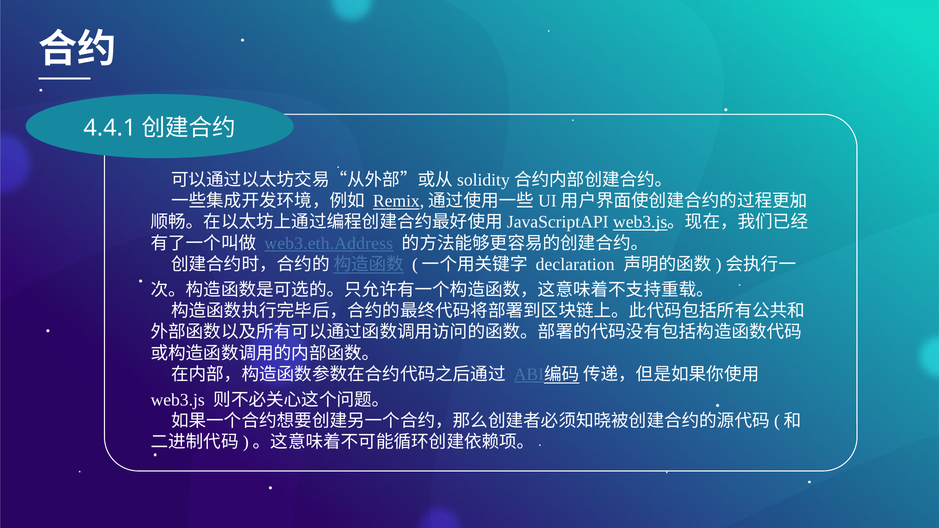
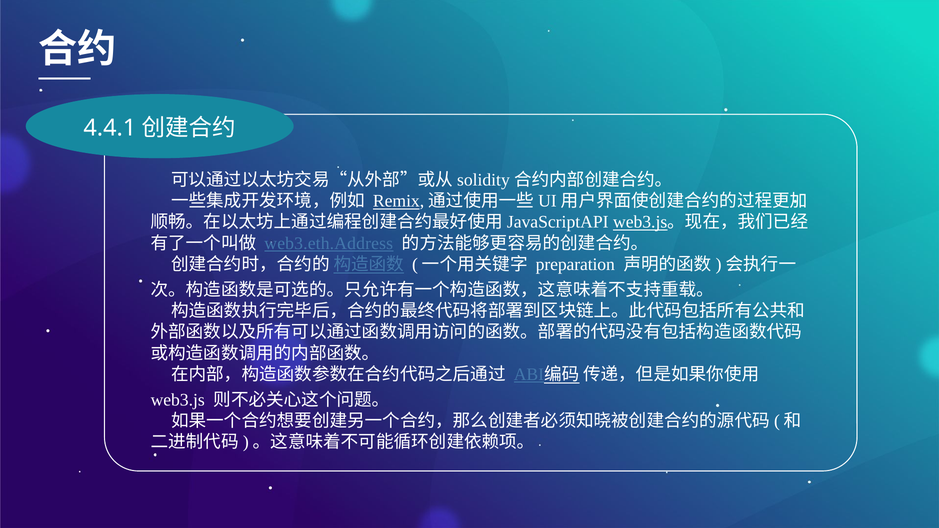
declaration: declaration -> preparation
